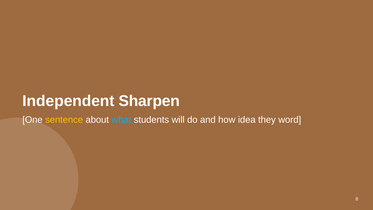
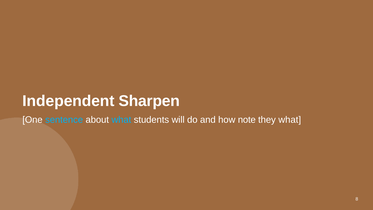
sentence colour: yellow -> light blue
idea: idea -> note
they word: word -> what
